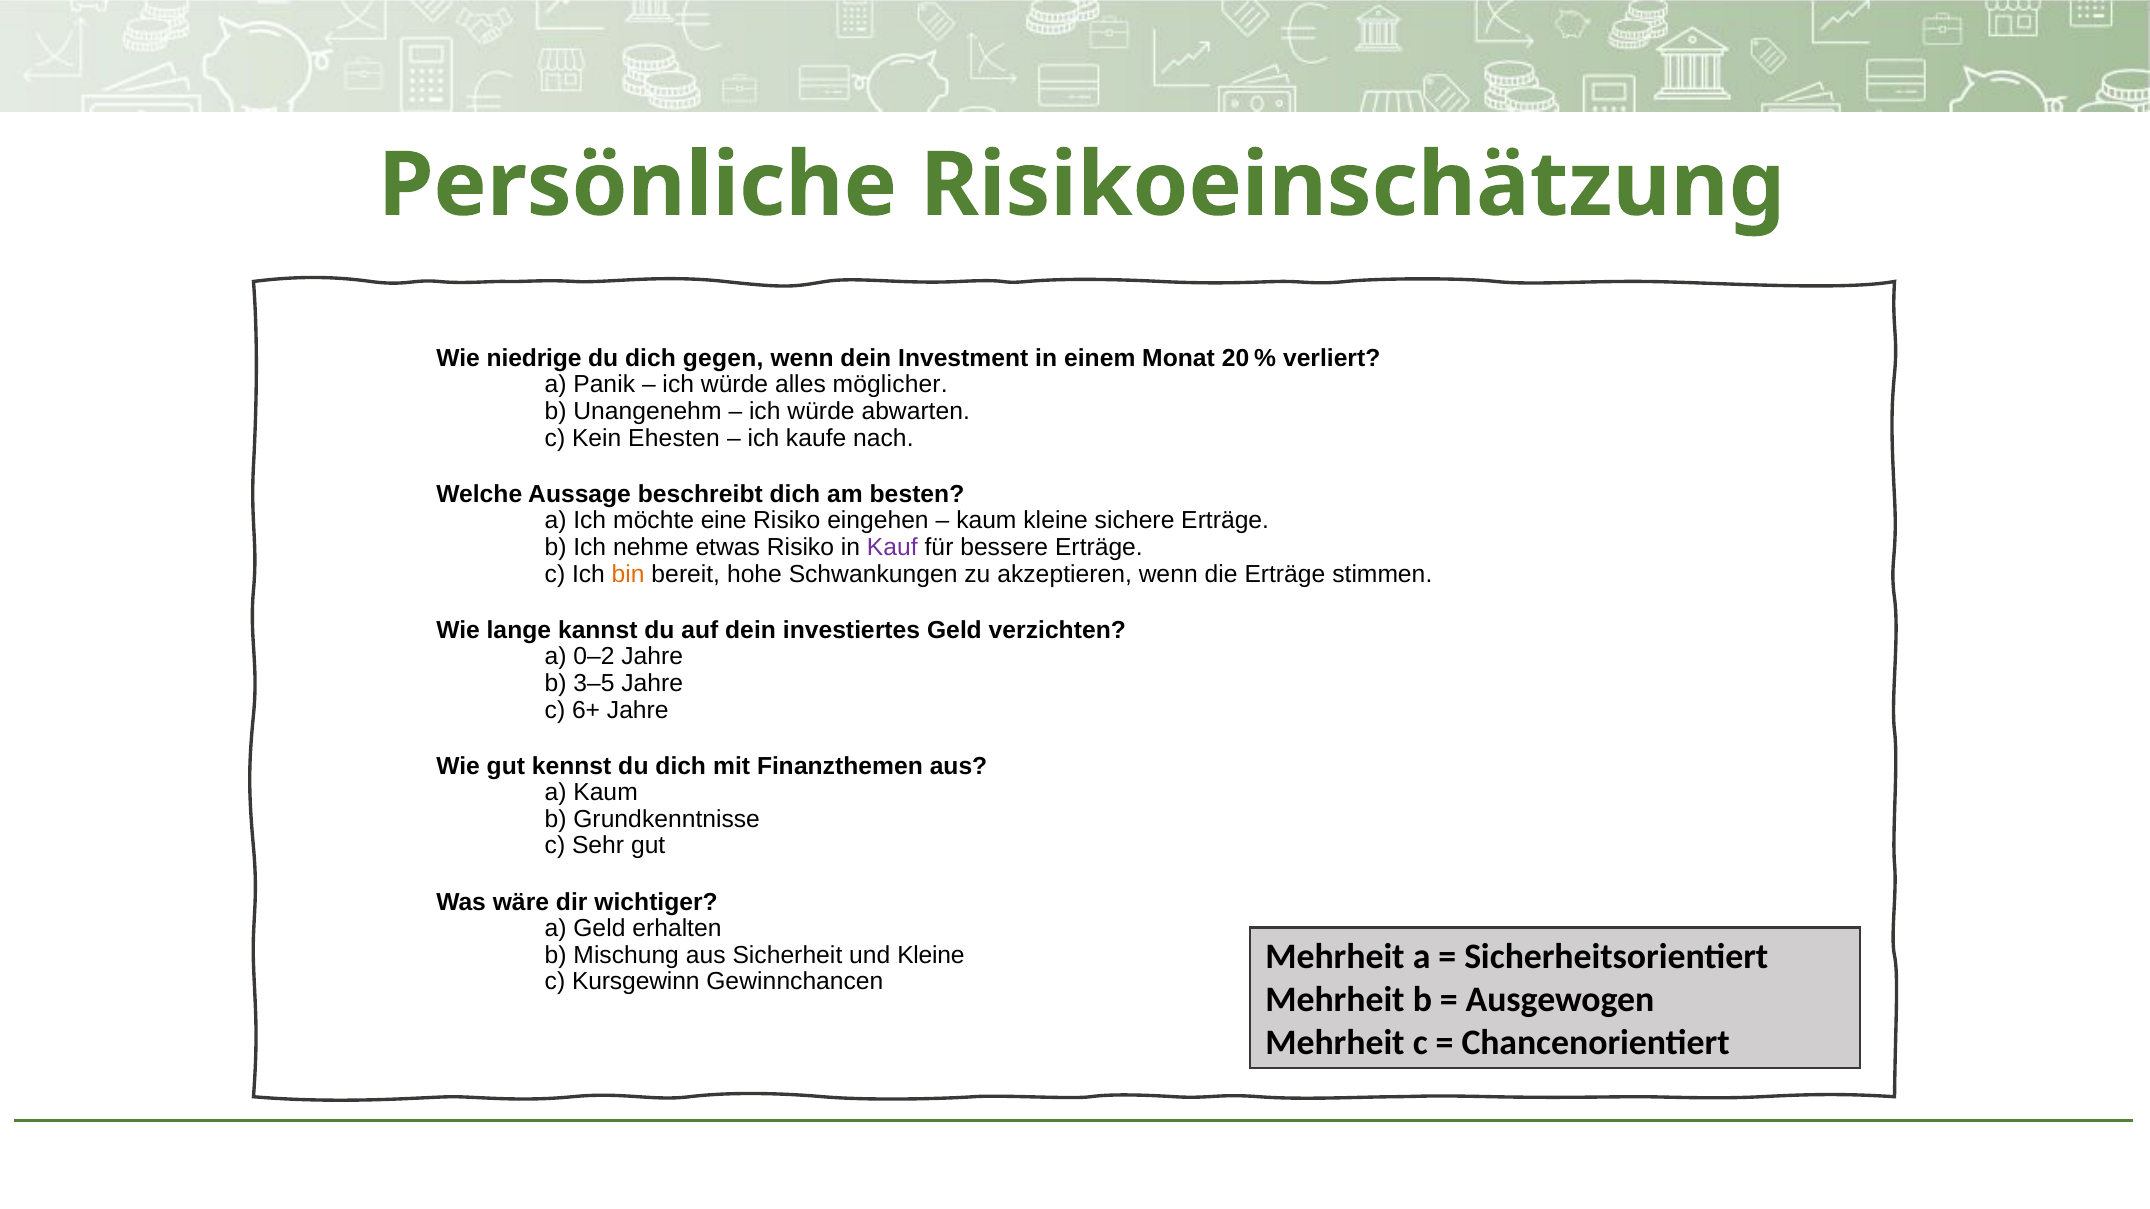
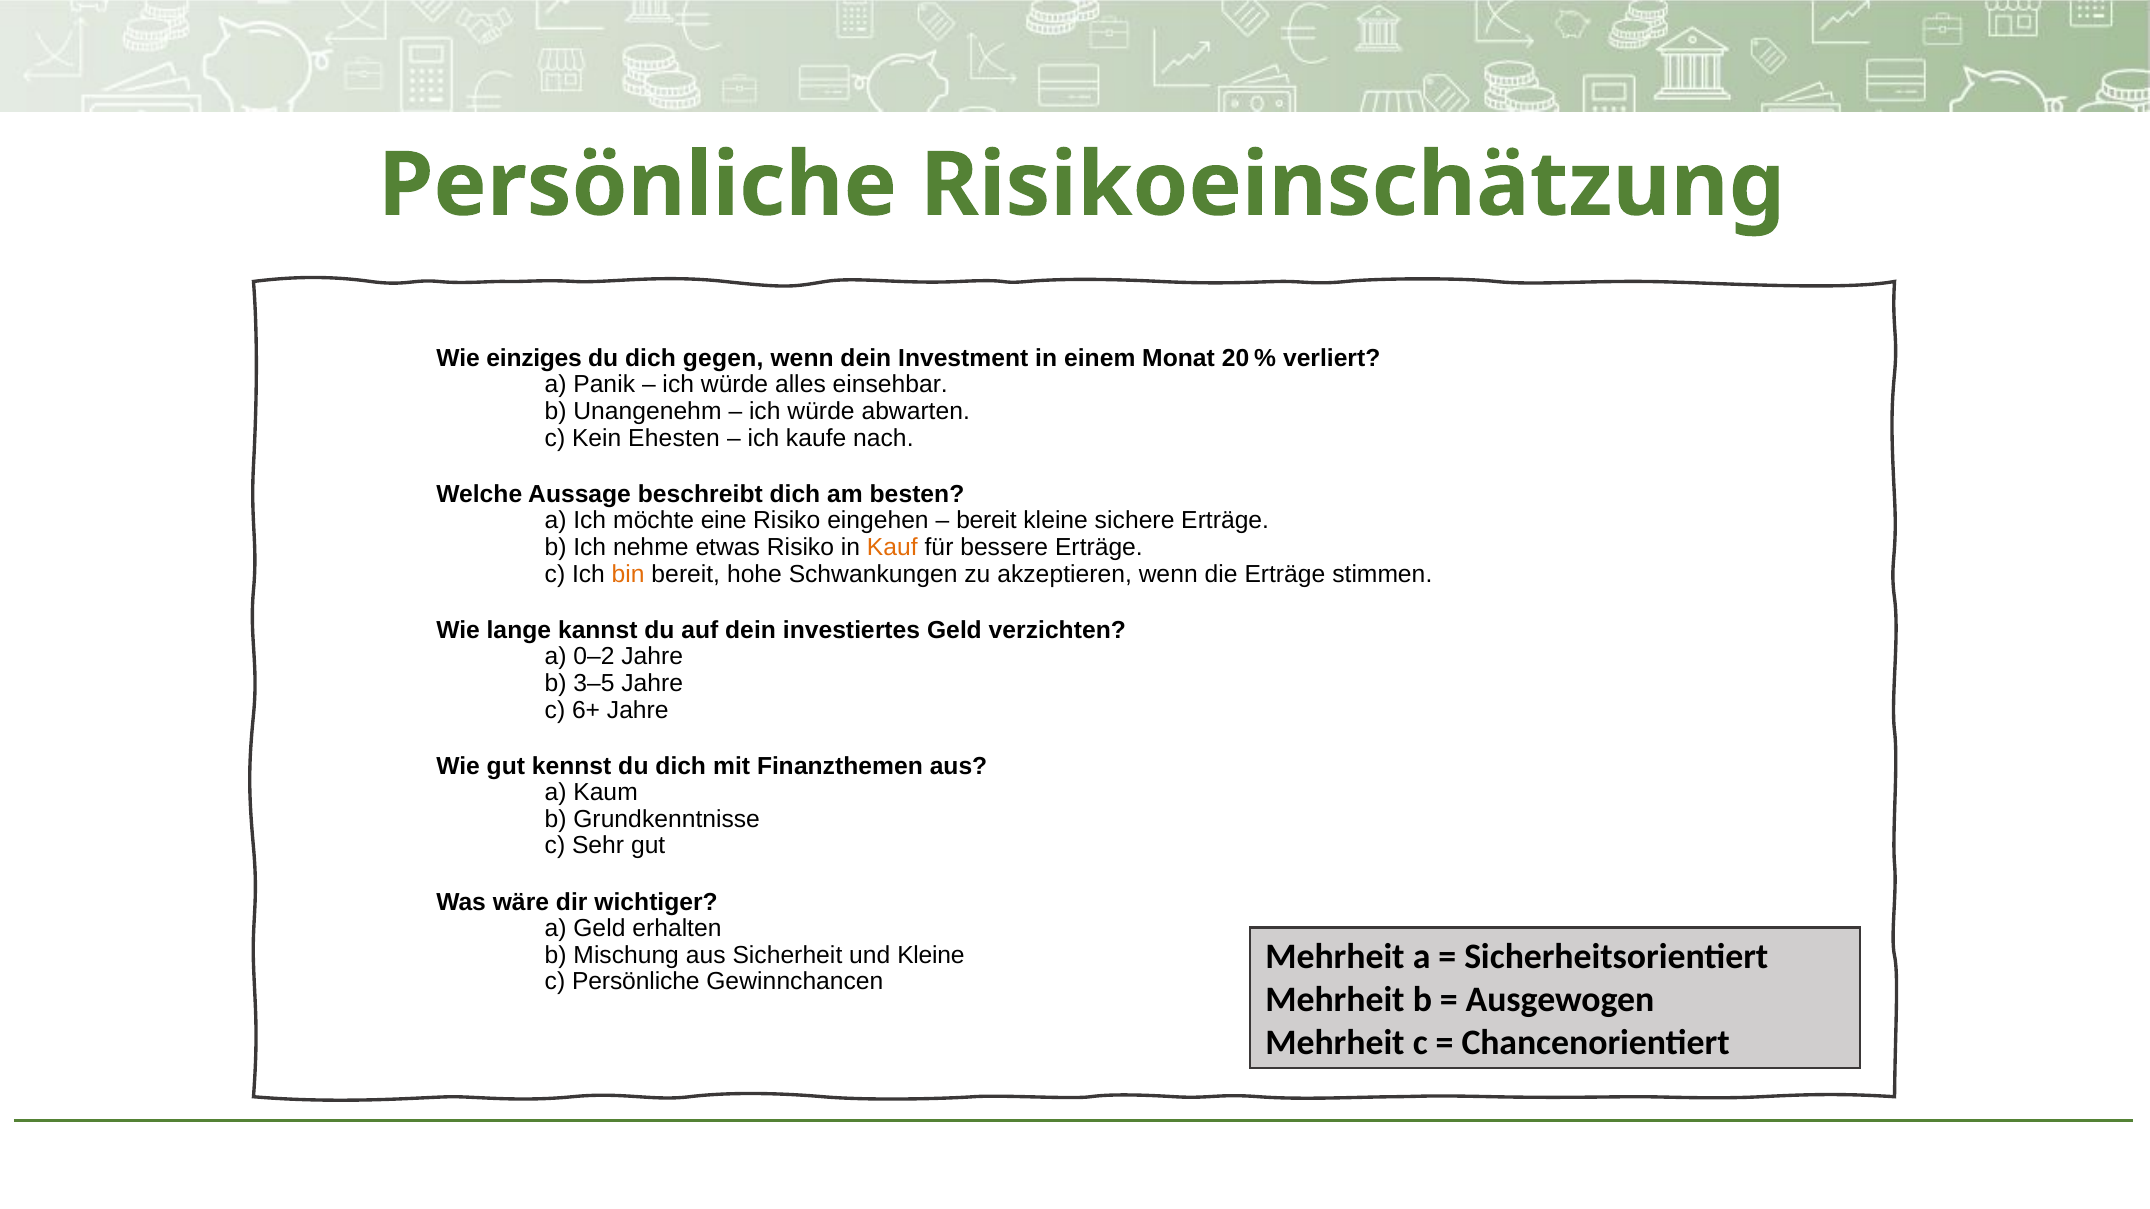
niedrige: niedrige -> einziges
möglicher: möglicher -> einsehbar
kaum at (986, 521): kaum -> bereit
Kauf colour: purple -> orange
c Kursgewinn: Kursgewinn -> Persönliche
